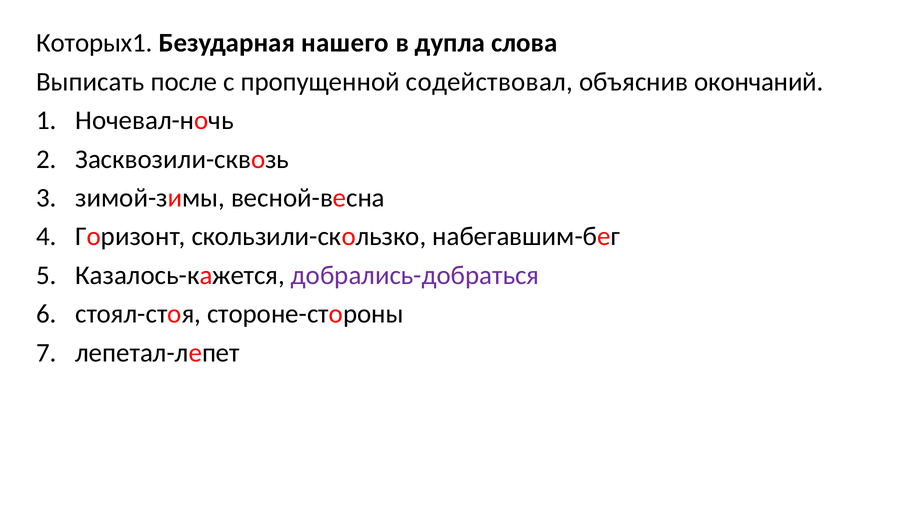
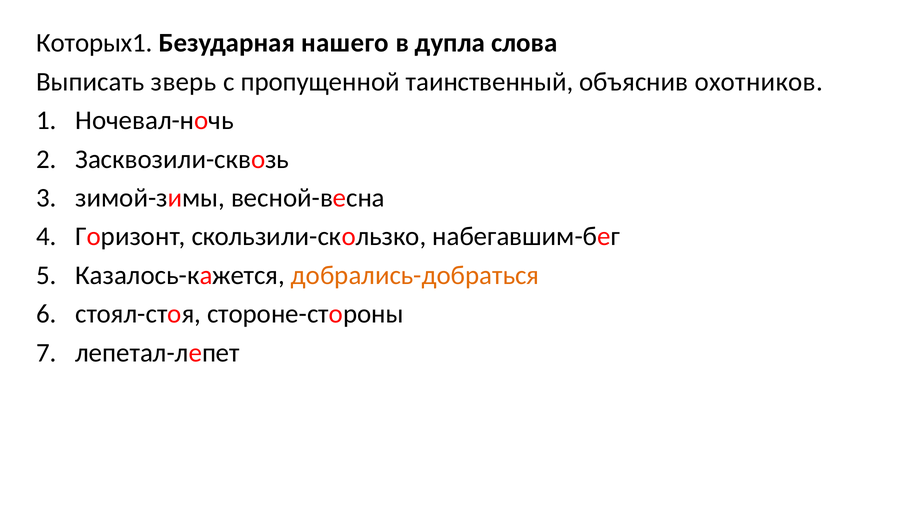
после: после -> зверь
содействовал: содействовал -> таинственный
окончаний: окончаний -> охотников
добрались-добраться colour: purple -> orange
